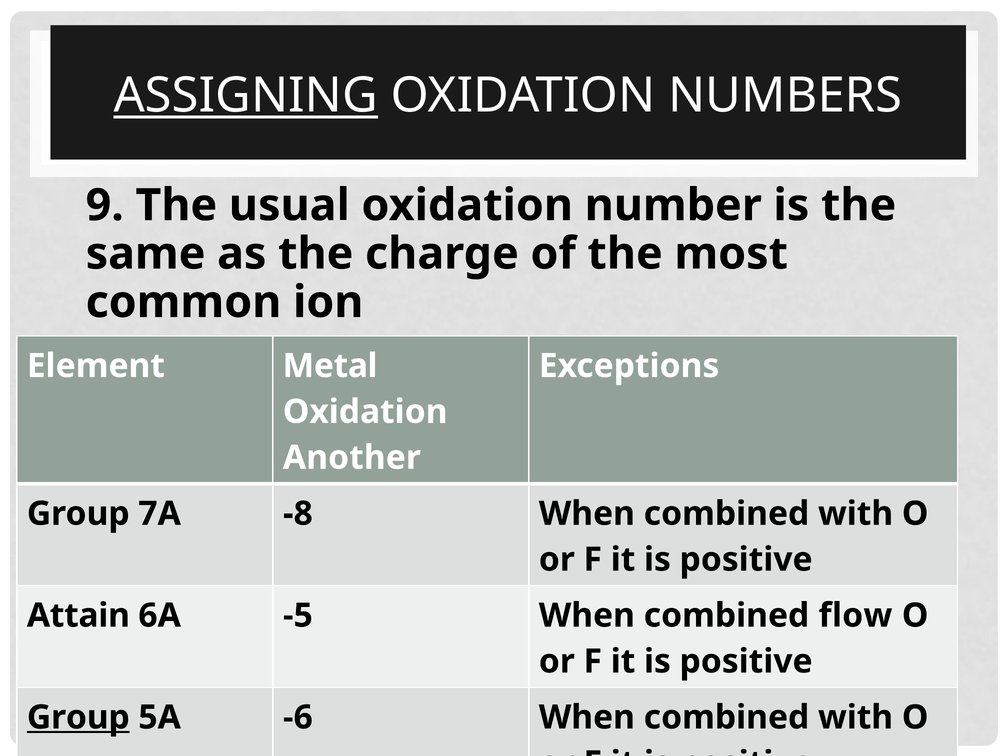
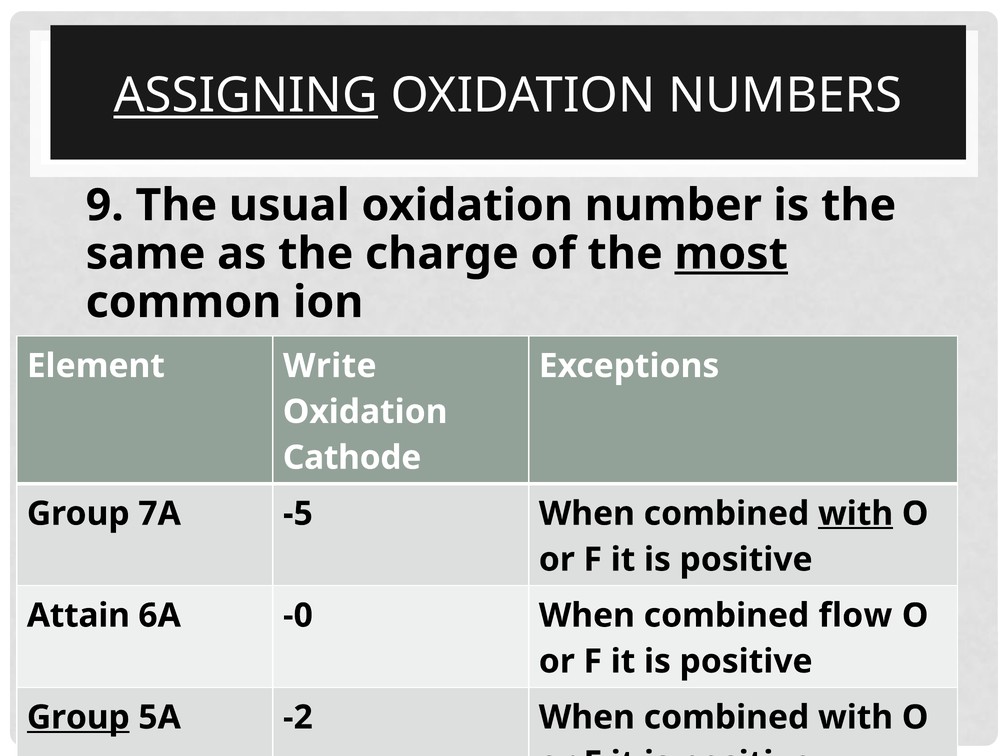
most underline: none -> present
Metal: Metal -> Write
Another: Another -> Cathode
-8: -8 -> -5
with at (856, 514) underline: none -> present
-5: -5 -> -0
-6: -6 -> -2
